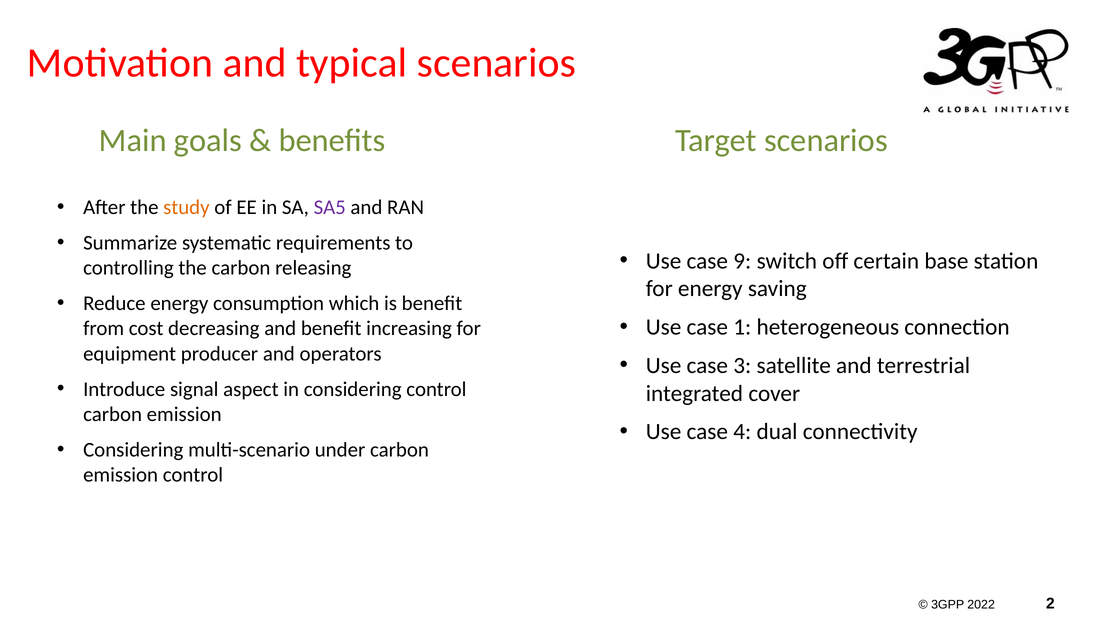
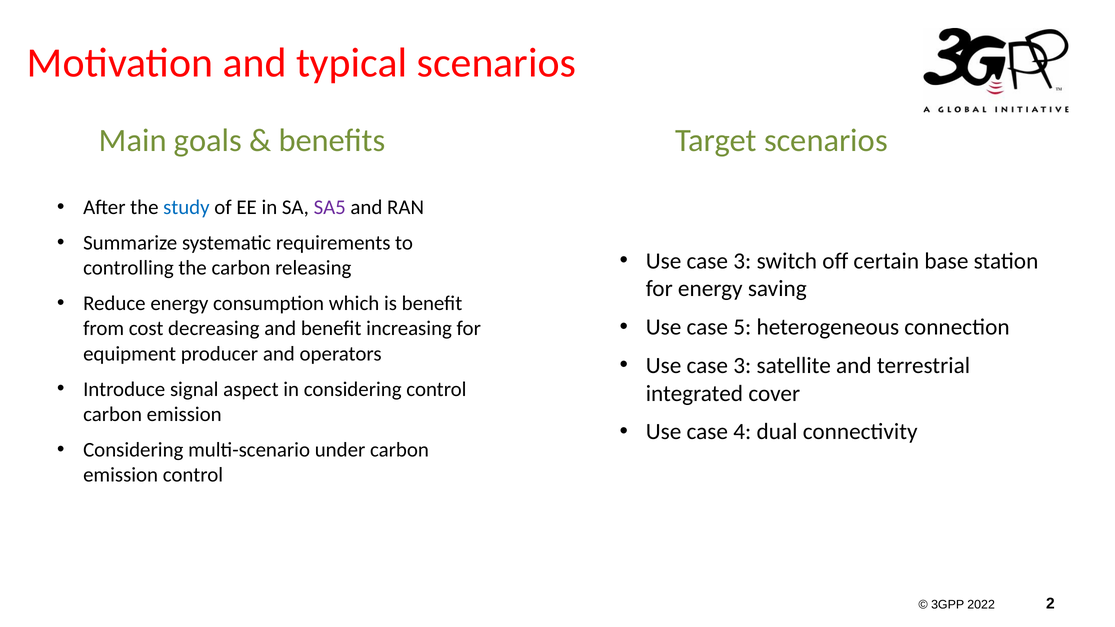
study colour: orange -> blue
9 at (742, 261): 9 -> 3
1: 1 -> 5
